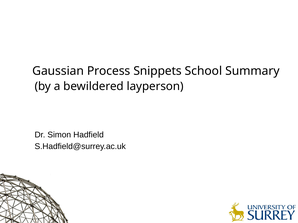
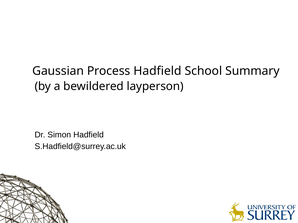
Process Snippets: Snippets -> Hadfield
